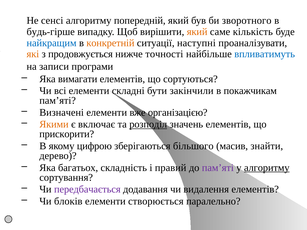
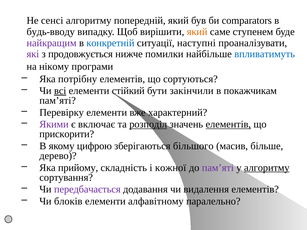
зворотного: зворотного -> comparators
будь-гірше: будь-гірше -> будь-вводу
кількість: кількість -> ступенем
найкращим colour: blue -> purple
конкретній colour: orange -> blue
які colour: orange -> purple
точності: точності -> помилки
записи: записи -> нікому
вимагати: вимагати -> потрібну
всі underline: none -> present
складні: складні -> стійкий
Визначені: Визначені -> Перевірку
організацією: організацією -> характерний
Якими colour: orange -> purple
елементів at (228, 124) underline: none -> present
знайти: знайти -> більше
багатьох: багатьох -> прийому
правий: правий -> кожної
створюється: створюється -> алфавітному
